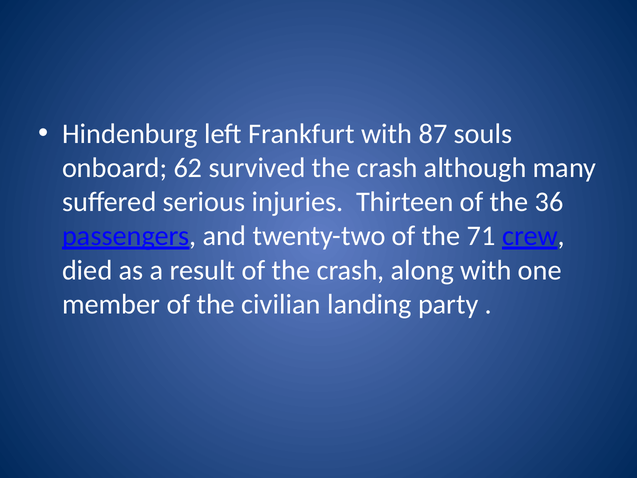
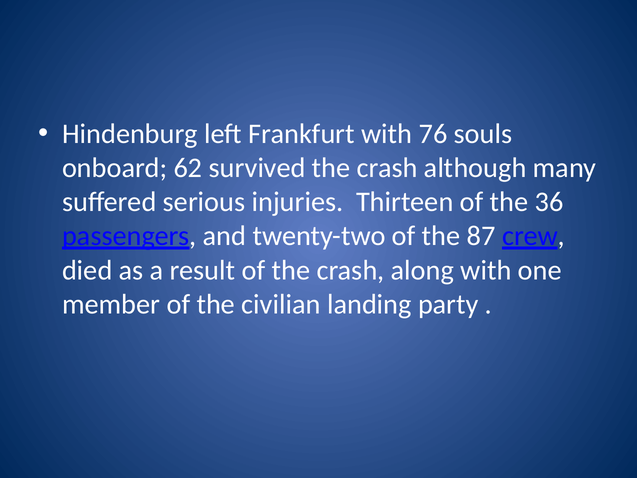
87: 87 -> 76
71: 71 -> 87
